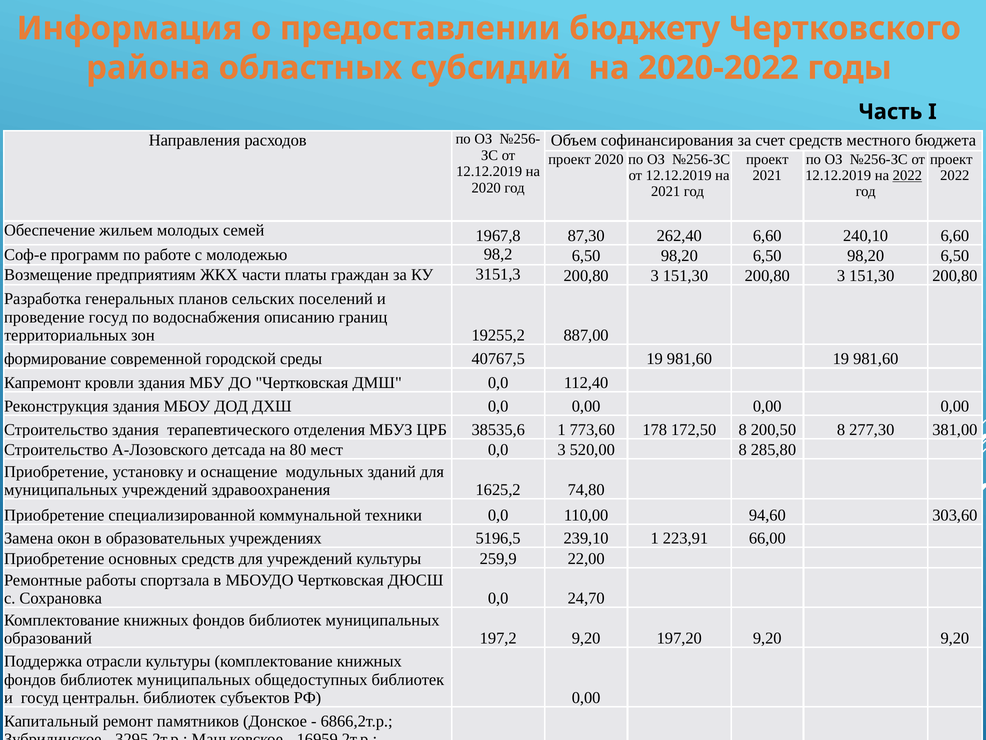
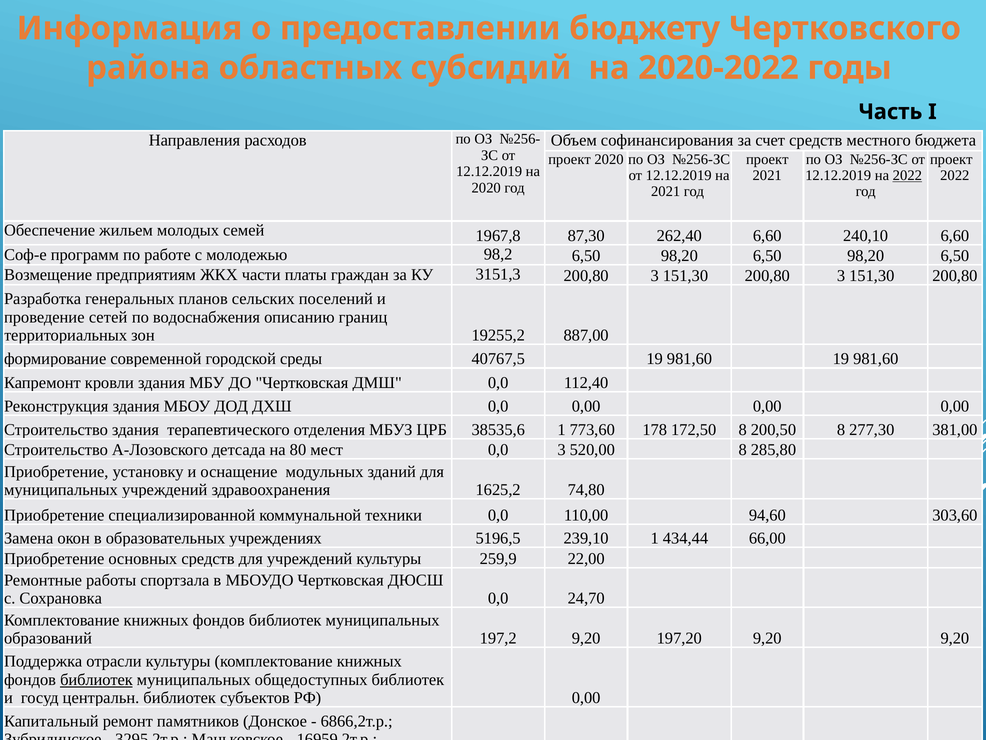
проведение госуд: госуд -> сетей
223,91: 223,91 -> 434,44
библиотек at (96, 679) underline: none -> present
